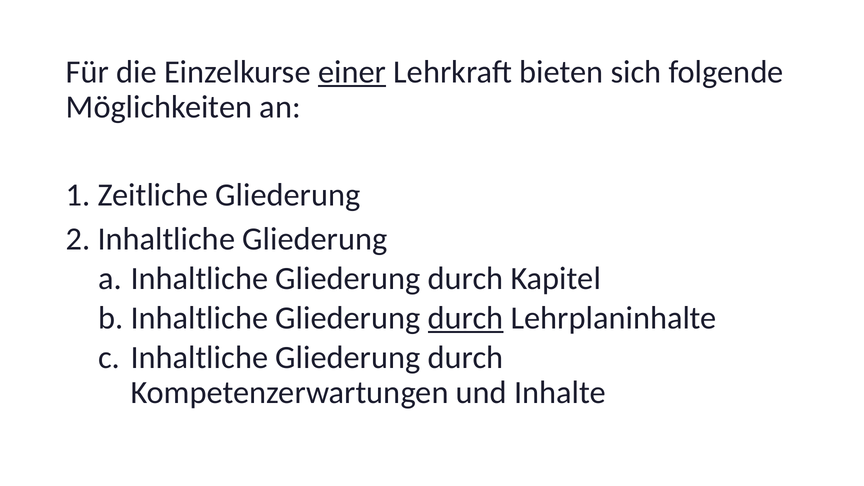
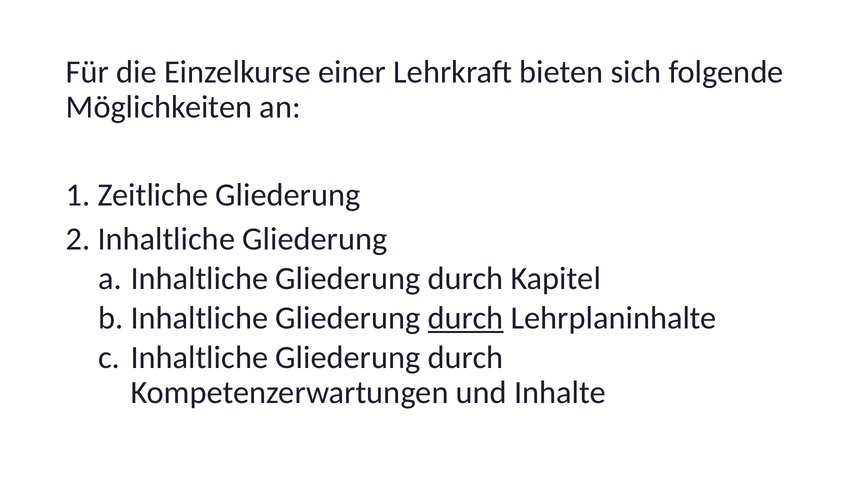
einer underline: present -> none
